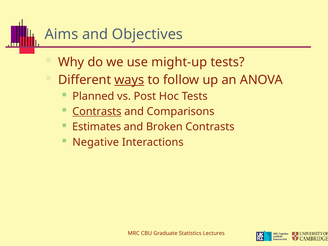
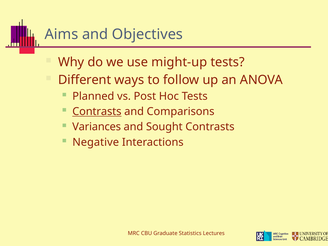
ways underline: present -> none
Estimates: Estimates -> Variances
Broken: Broken -> Sought
